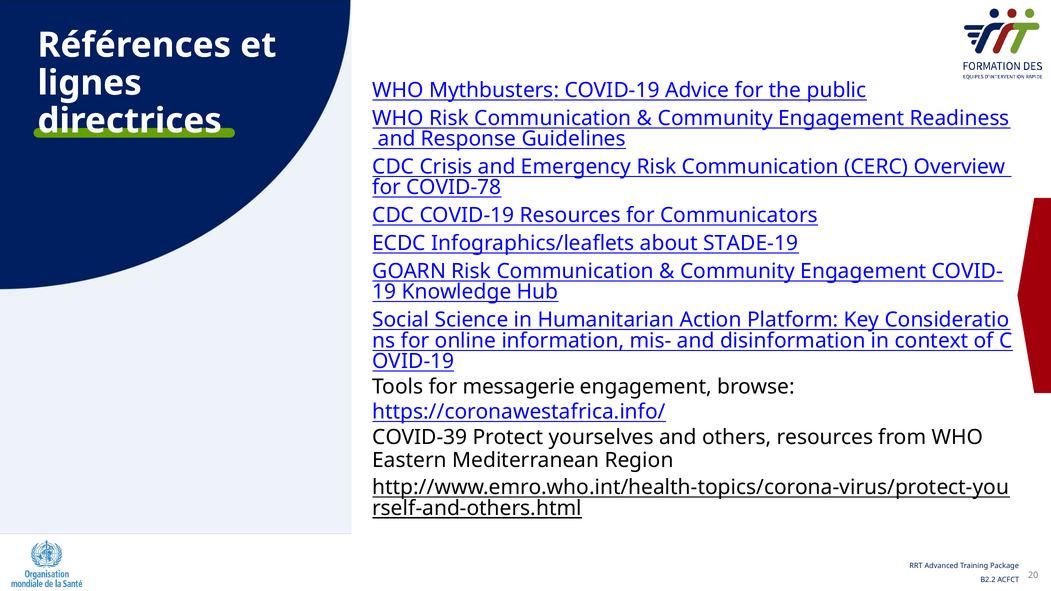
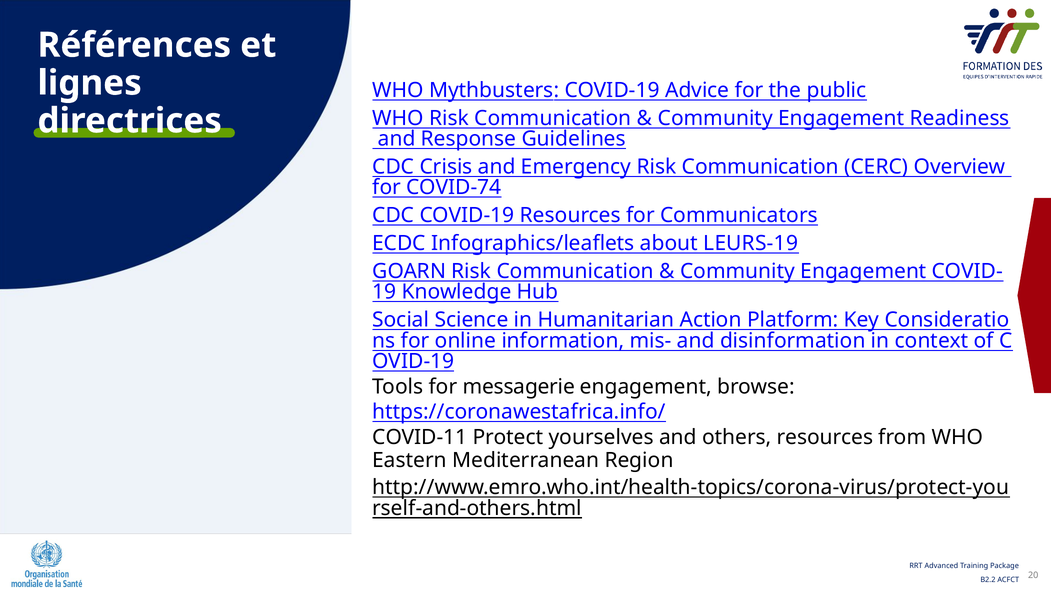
COVID-78: COVID-78 -> COVID-74
STADE-19: STADE-19 -> LEURS-19
COVID-39: COVID-39 -> COVID-11
